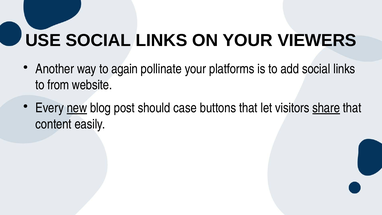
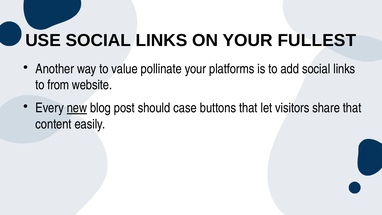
VIEWERS: VIEWERS -> FULLEST
again: again -> value
share underline: present -> none
